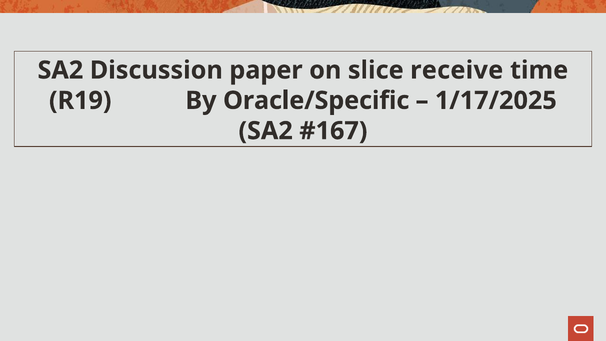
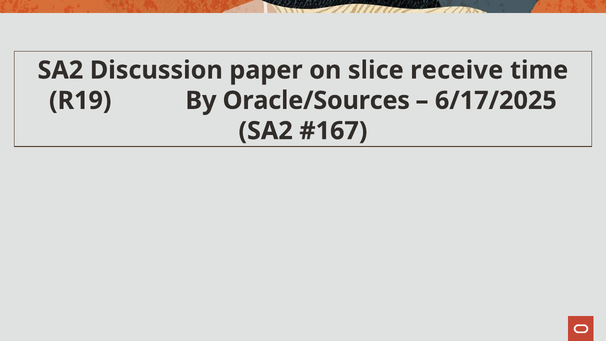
Oracle/Specific: Oracle/Specific -> Oracle/Sources
1/17/2025: 1/17/2025 -> 6/17/2025
